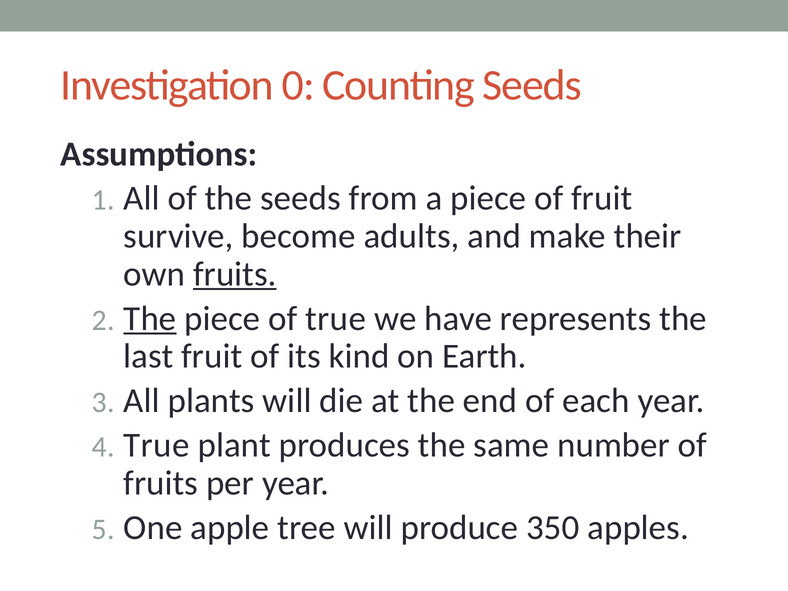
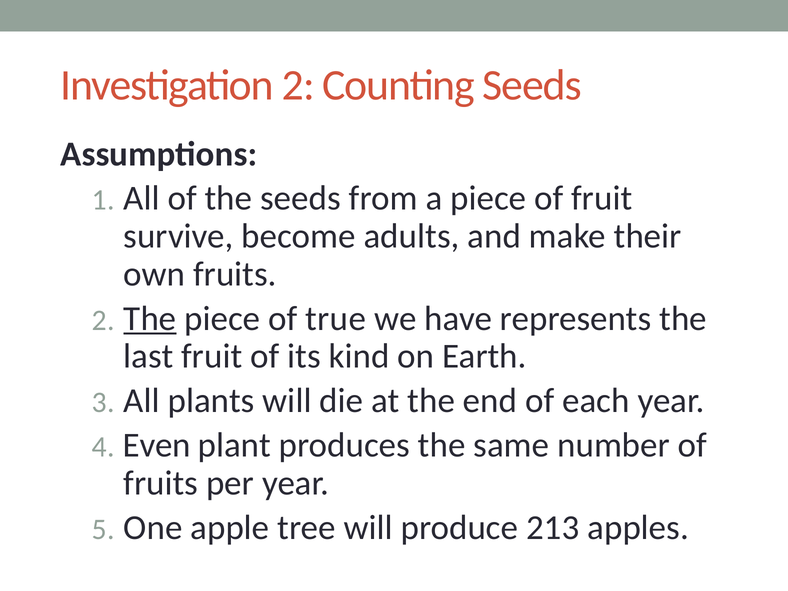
Investigation 0: 0 -> 2
fruits at (235, 274) underline: present -> none
True at (156, 445): True -> Even
350: 350 -> 213
